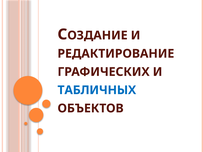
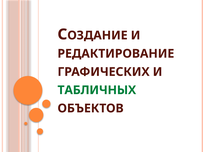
ТАБЛИЧНЫХ colour: blue -> green
